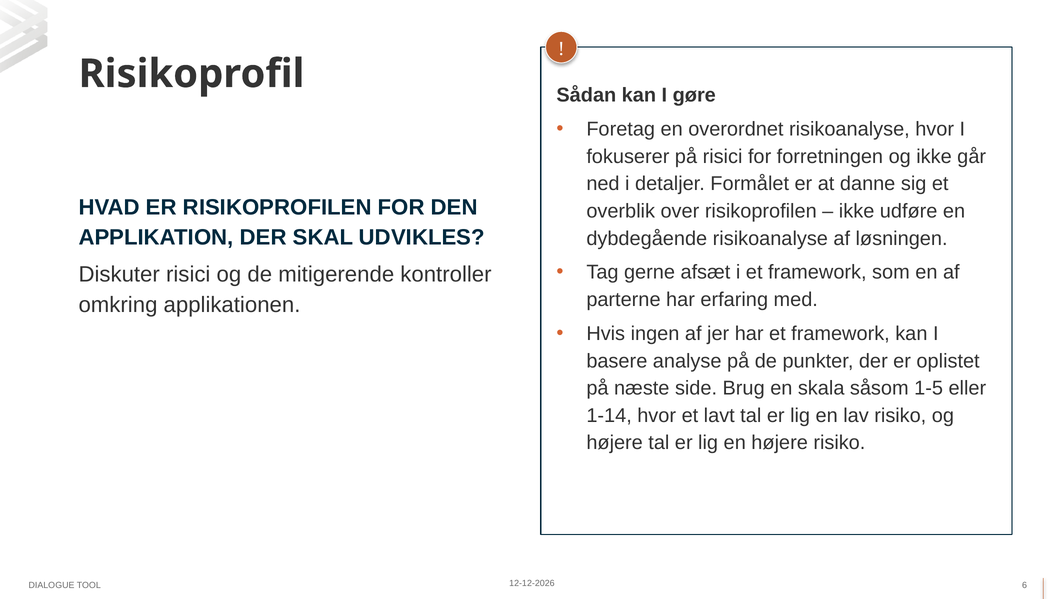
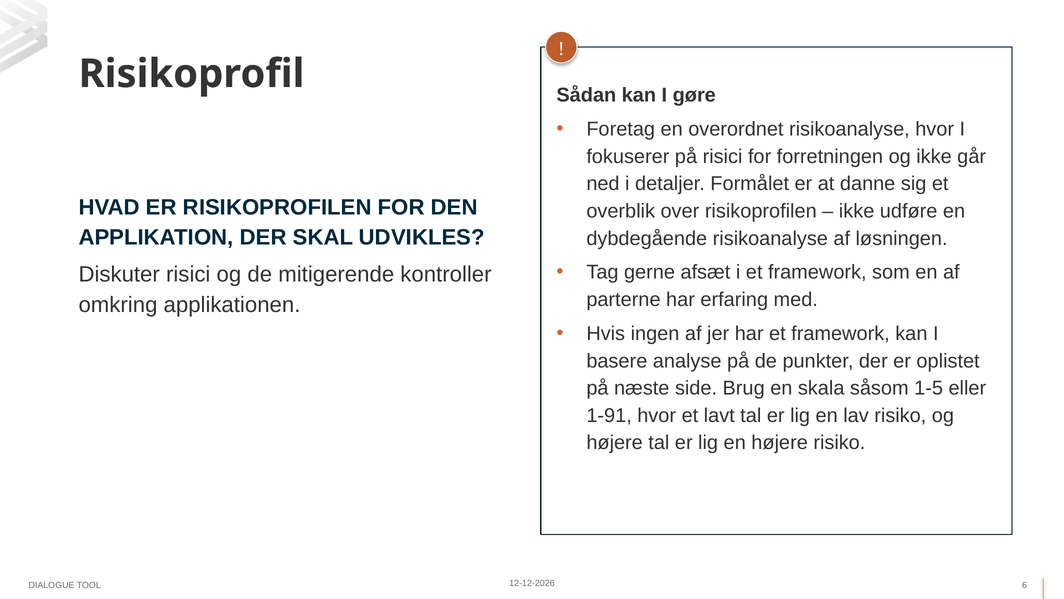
1-14: 1-14 -> 1-91
